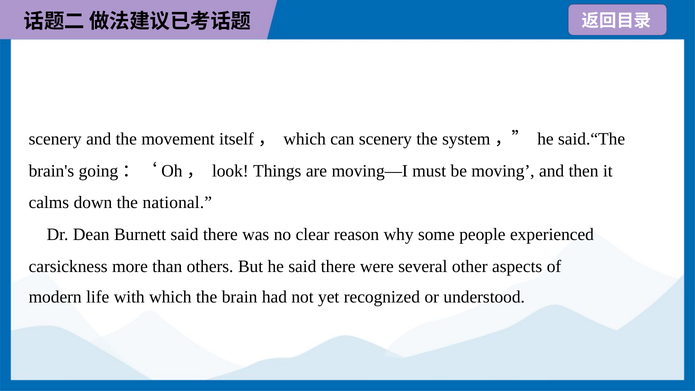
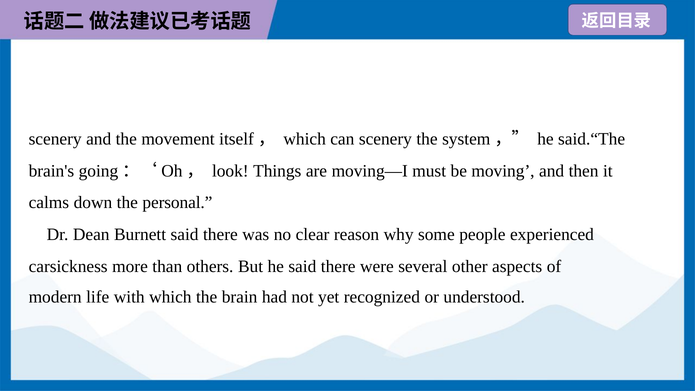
national: national -> personal
